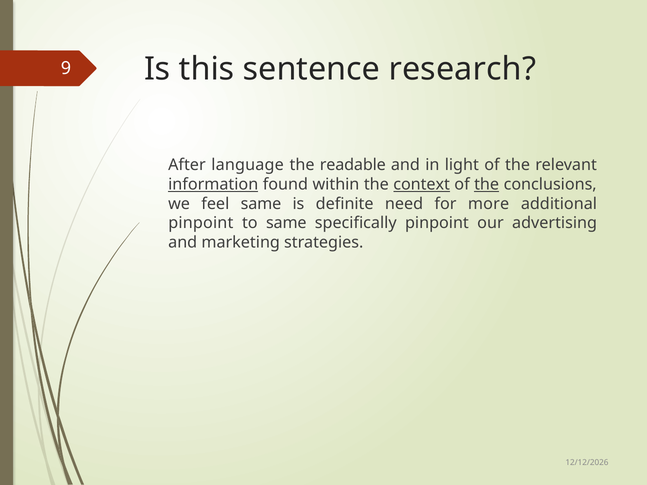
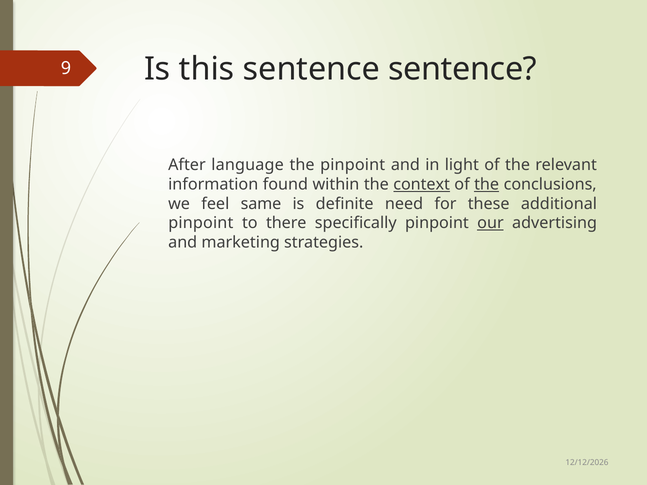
sentence research: research -> sentence
the readable: readable -> pinpoint
information underline: present -> none
more: more -> these
to same: same -> there
our underline: none -> present
